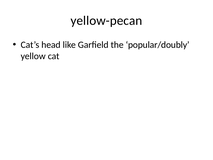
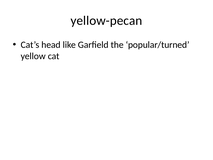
popular/doubly: popular/doubly -> popular/turned
